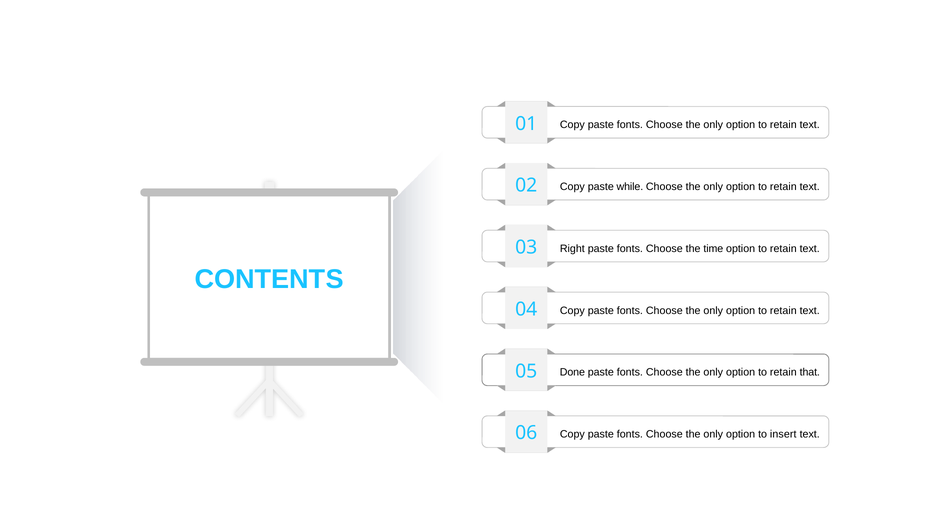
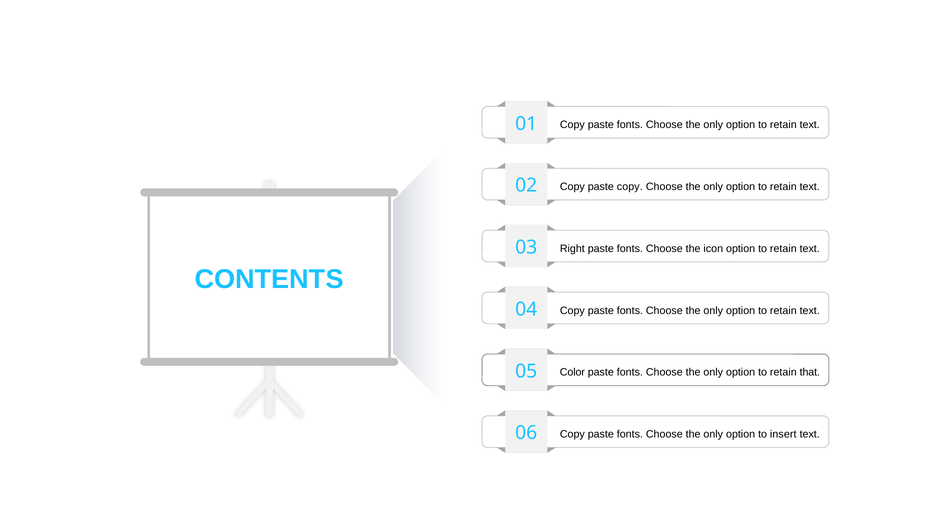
paste while: while -> copy
time: time -> icon
Done: Done -> Color
